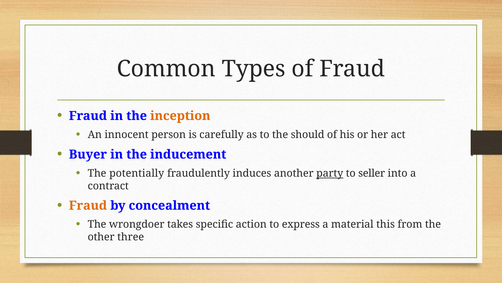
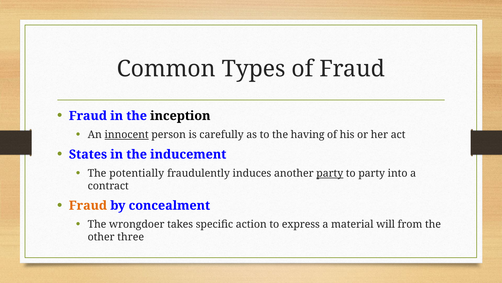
inception colour: orange -> black
innocent underline: none -> present
should: should -> having
Buyer: Buyer -> States
to seller: seller -> party
this: this -> will
